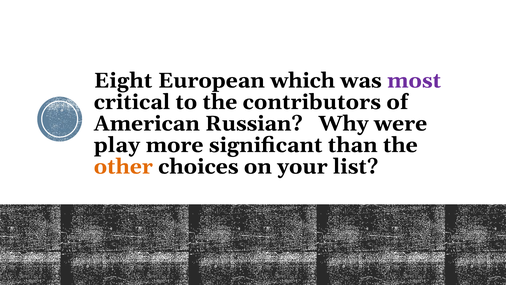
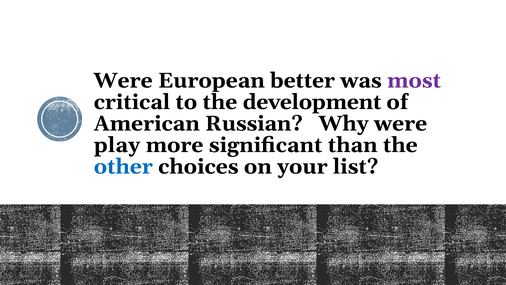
Eight at (123, 80): Eight -> Were
which: which -> better
contributors: contributors -> development
other colour: orange -> blue
